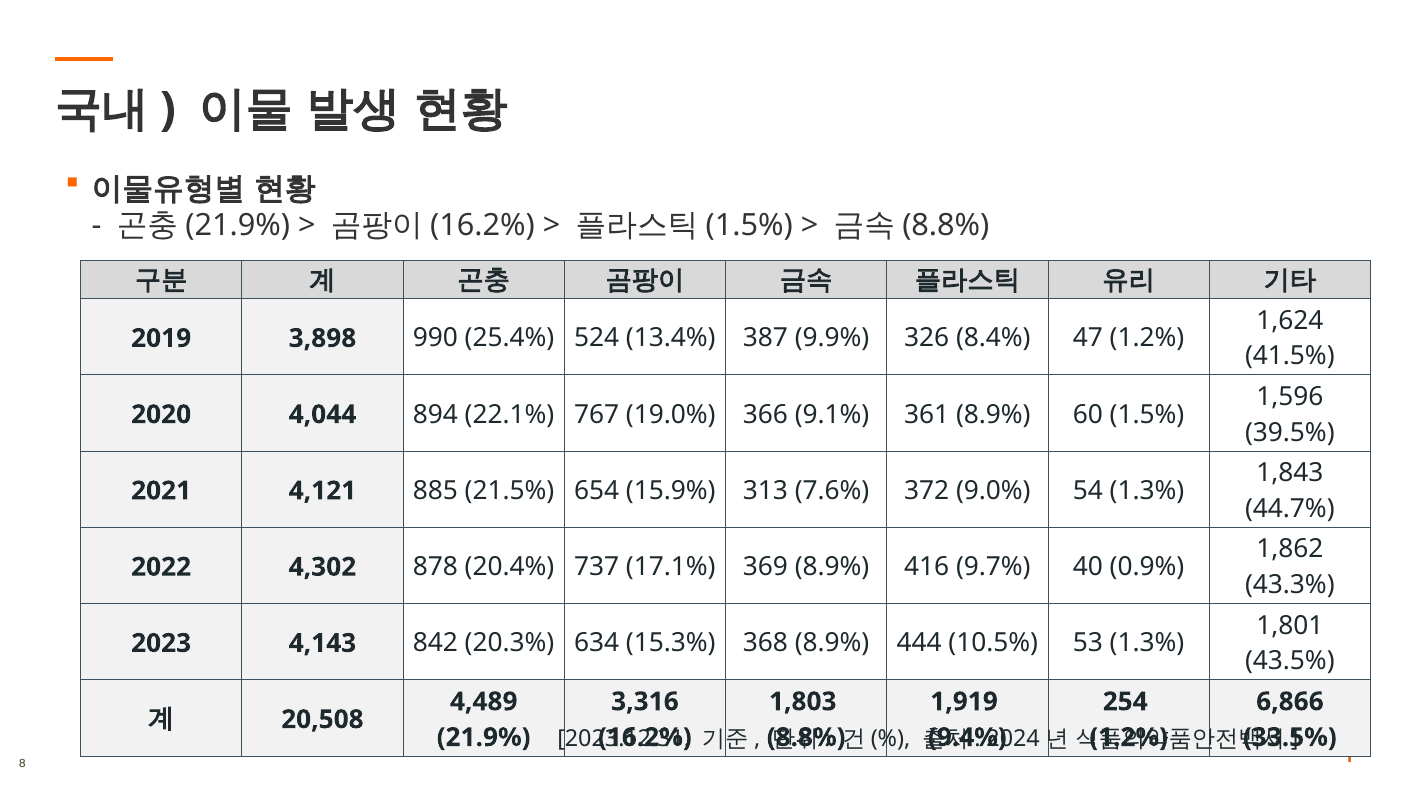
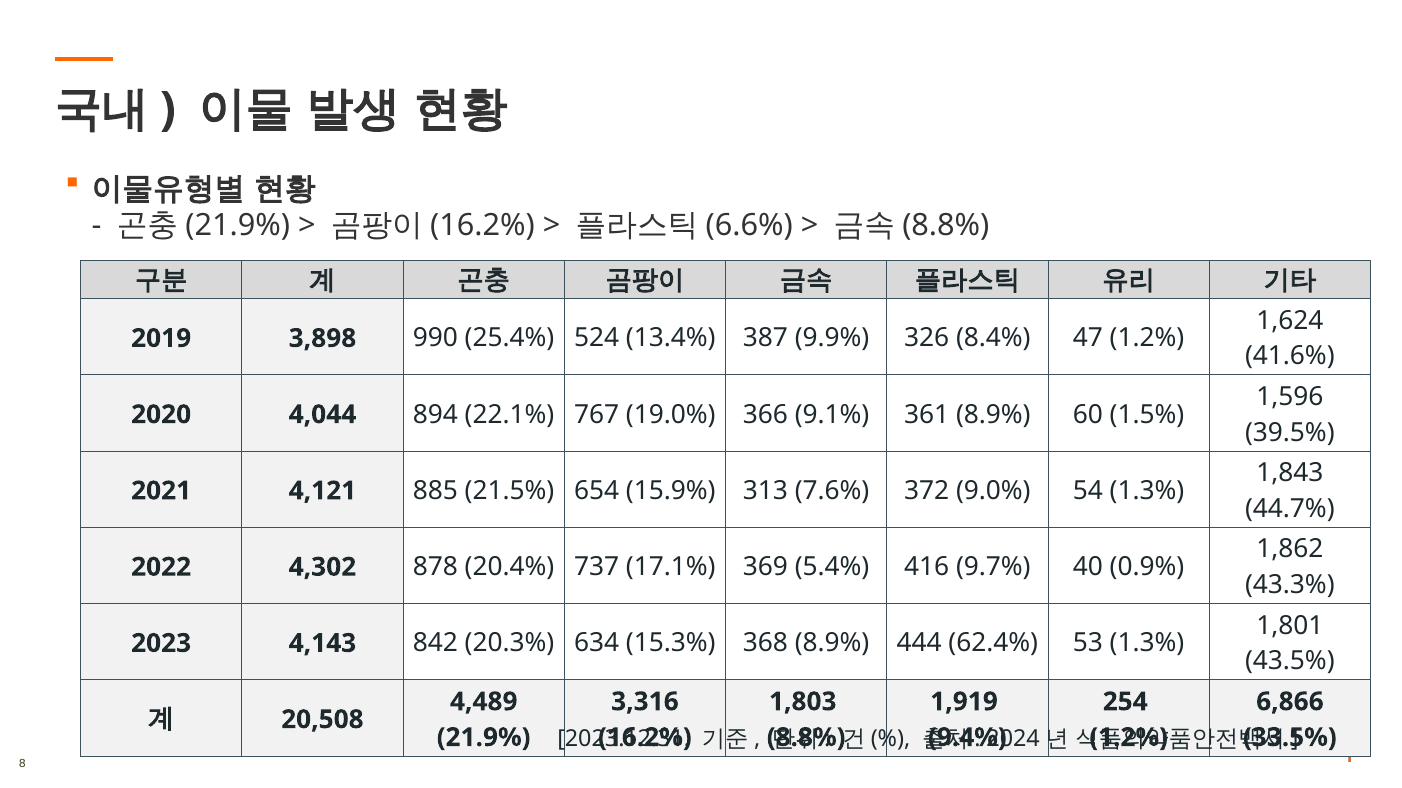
1.5% at (749, 225): 1.5% -> 6.6%
41.5%: 41.5% -> 41.6%
369 8.9%: 8.9% -> 5.4%
10.5%: 10.5% -> 62.4%
